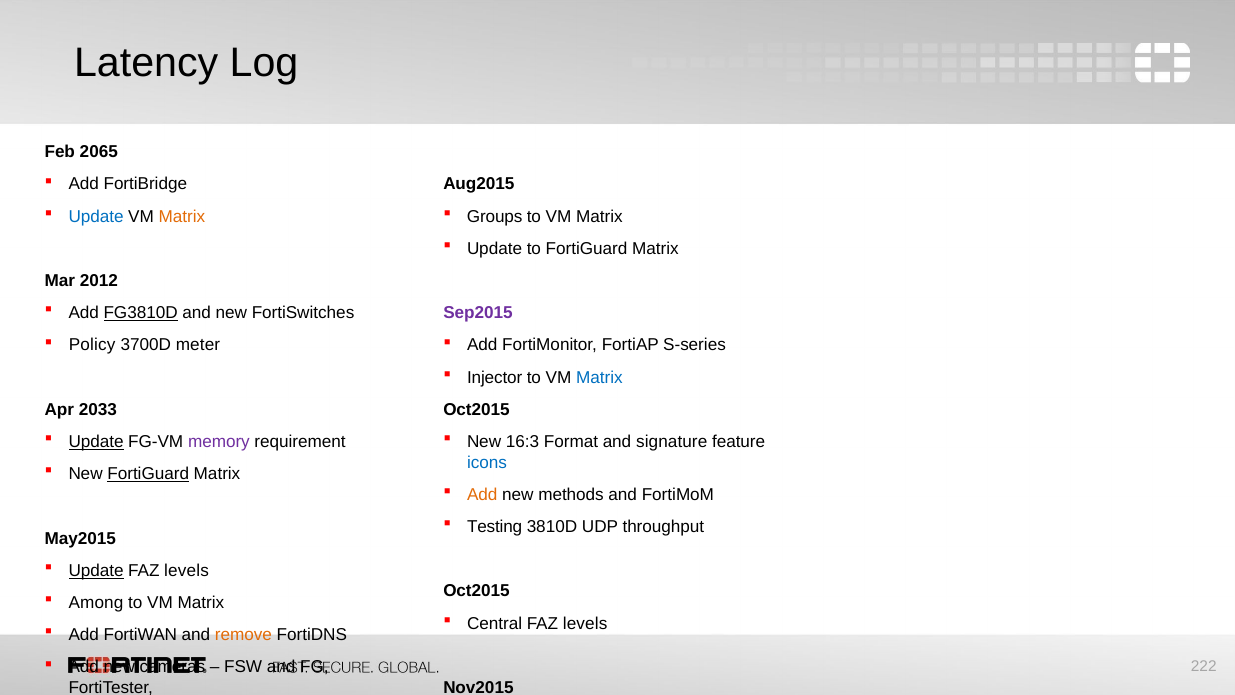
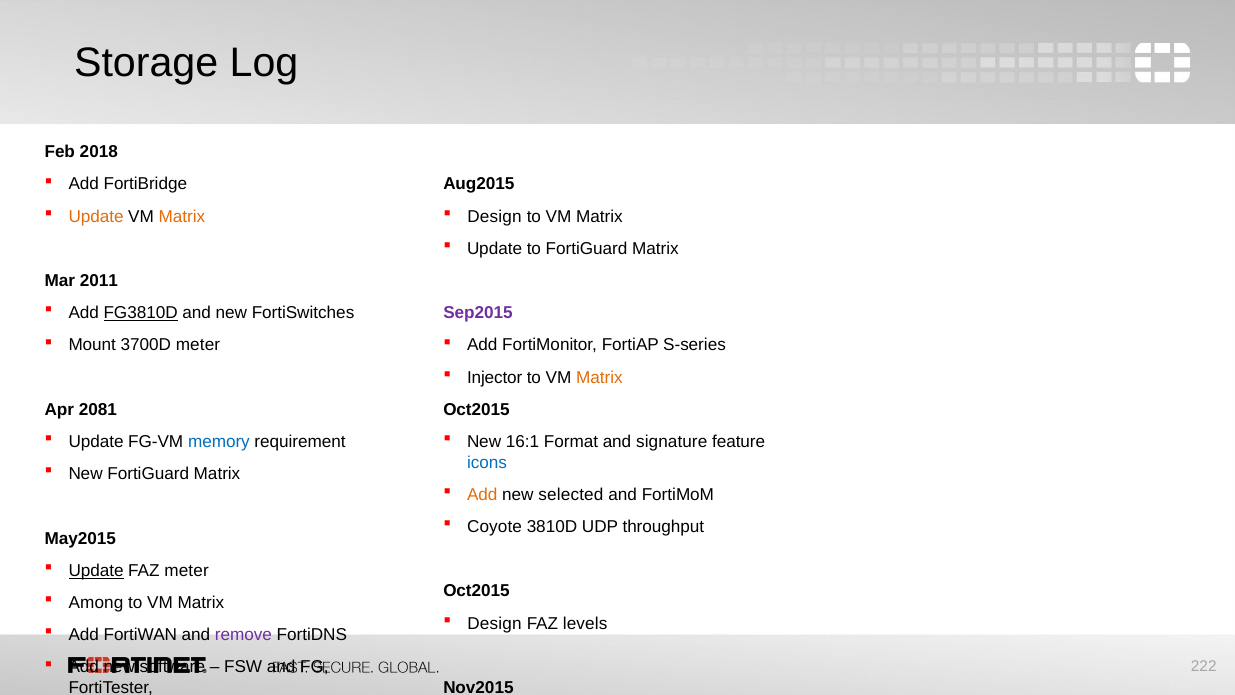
Latency: Latency -> Storage
2065: 2065 -> 2018
Update at (96, 216) colour: blue -> orange
Groups at (495, 216): Groups -> Design
2012: 2012 -> 2011
Policy: Policy -> Mount
Matrix at (599, 377) colour: blue -> orange
2033: 2033 -> 2081
Update at (96, 442) underline: present -> none
memory colour: purple -> blue
16:3: 16:3 -> 16:1
FortiGuard at (148, 474) underline: present -> none
methods: methods -> selected
Testing: Testing -> Coyote
levels at (187, 570): levels -> meter
Central at (495, 623): Central -> Design
remove colour: orange -> purple
cameras: cameras -> software
